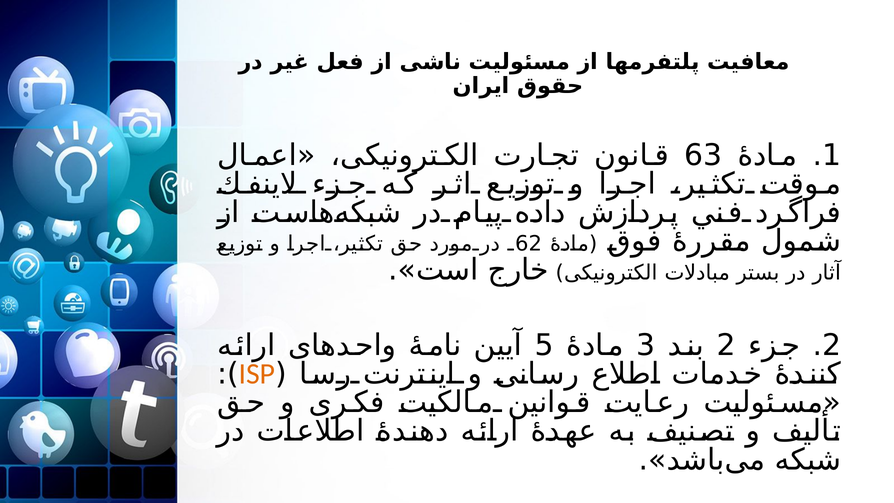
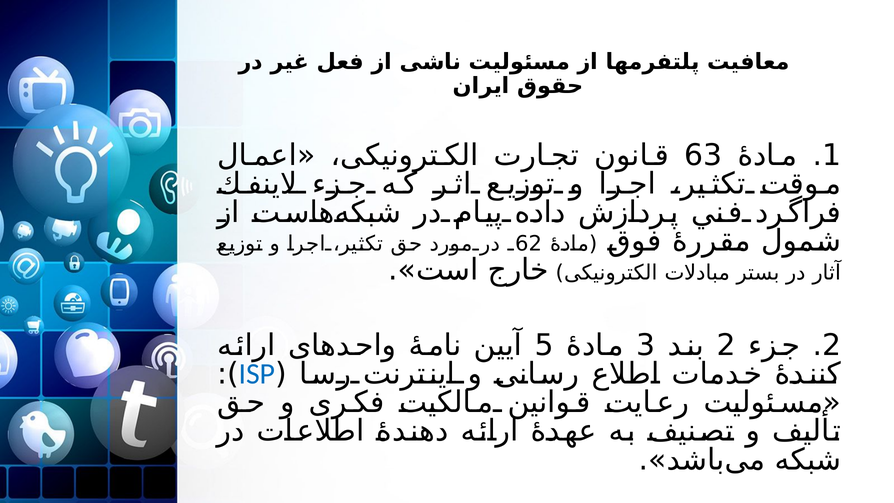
ISP colour: orange -> blue
